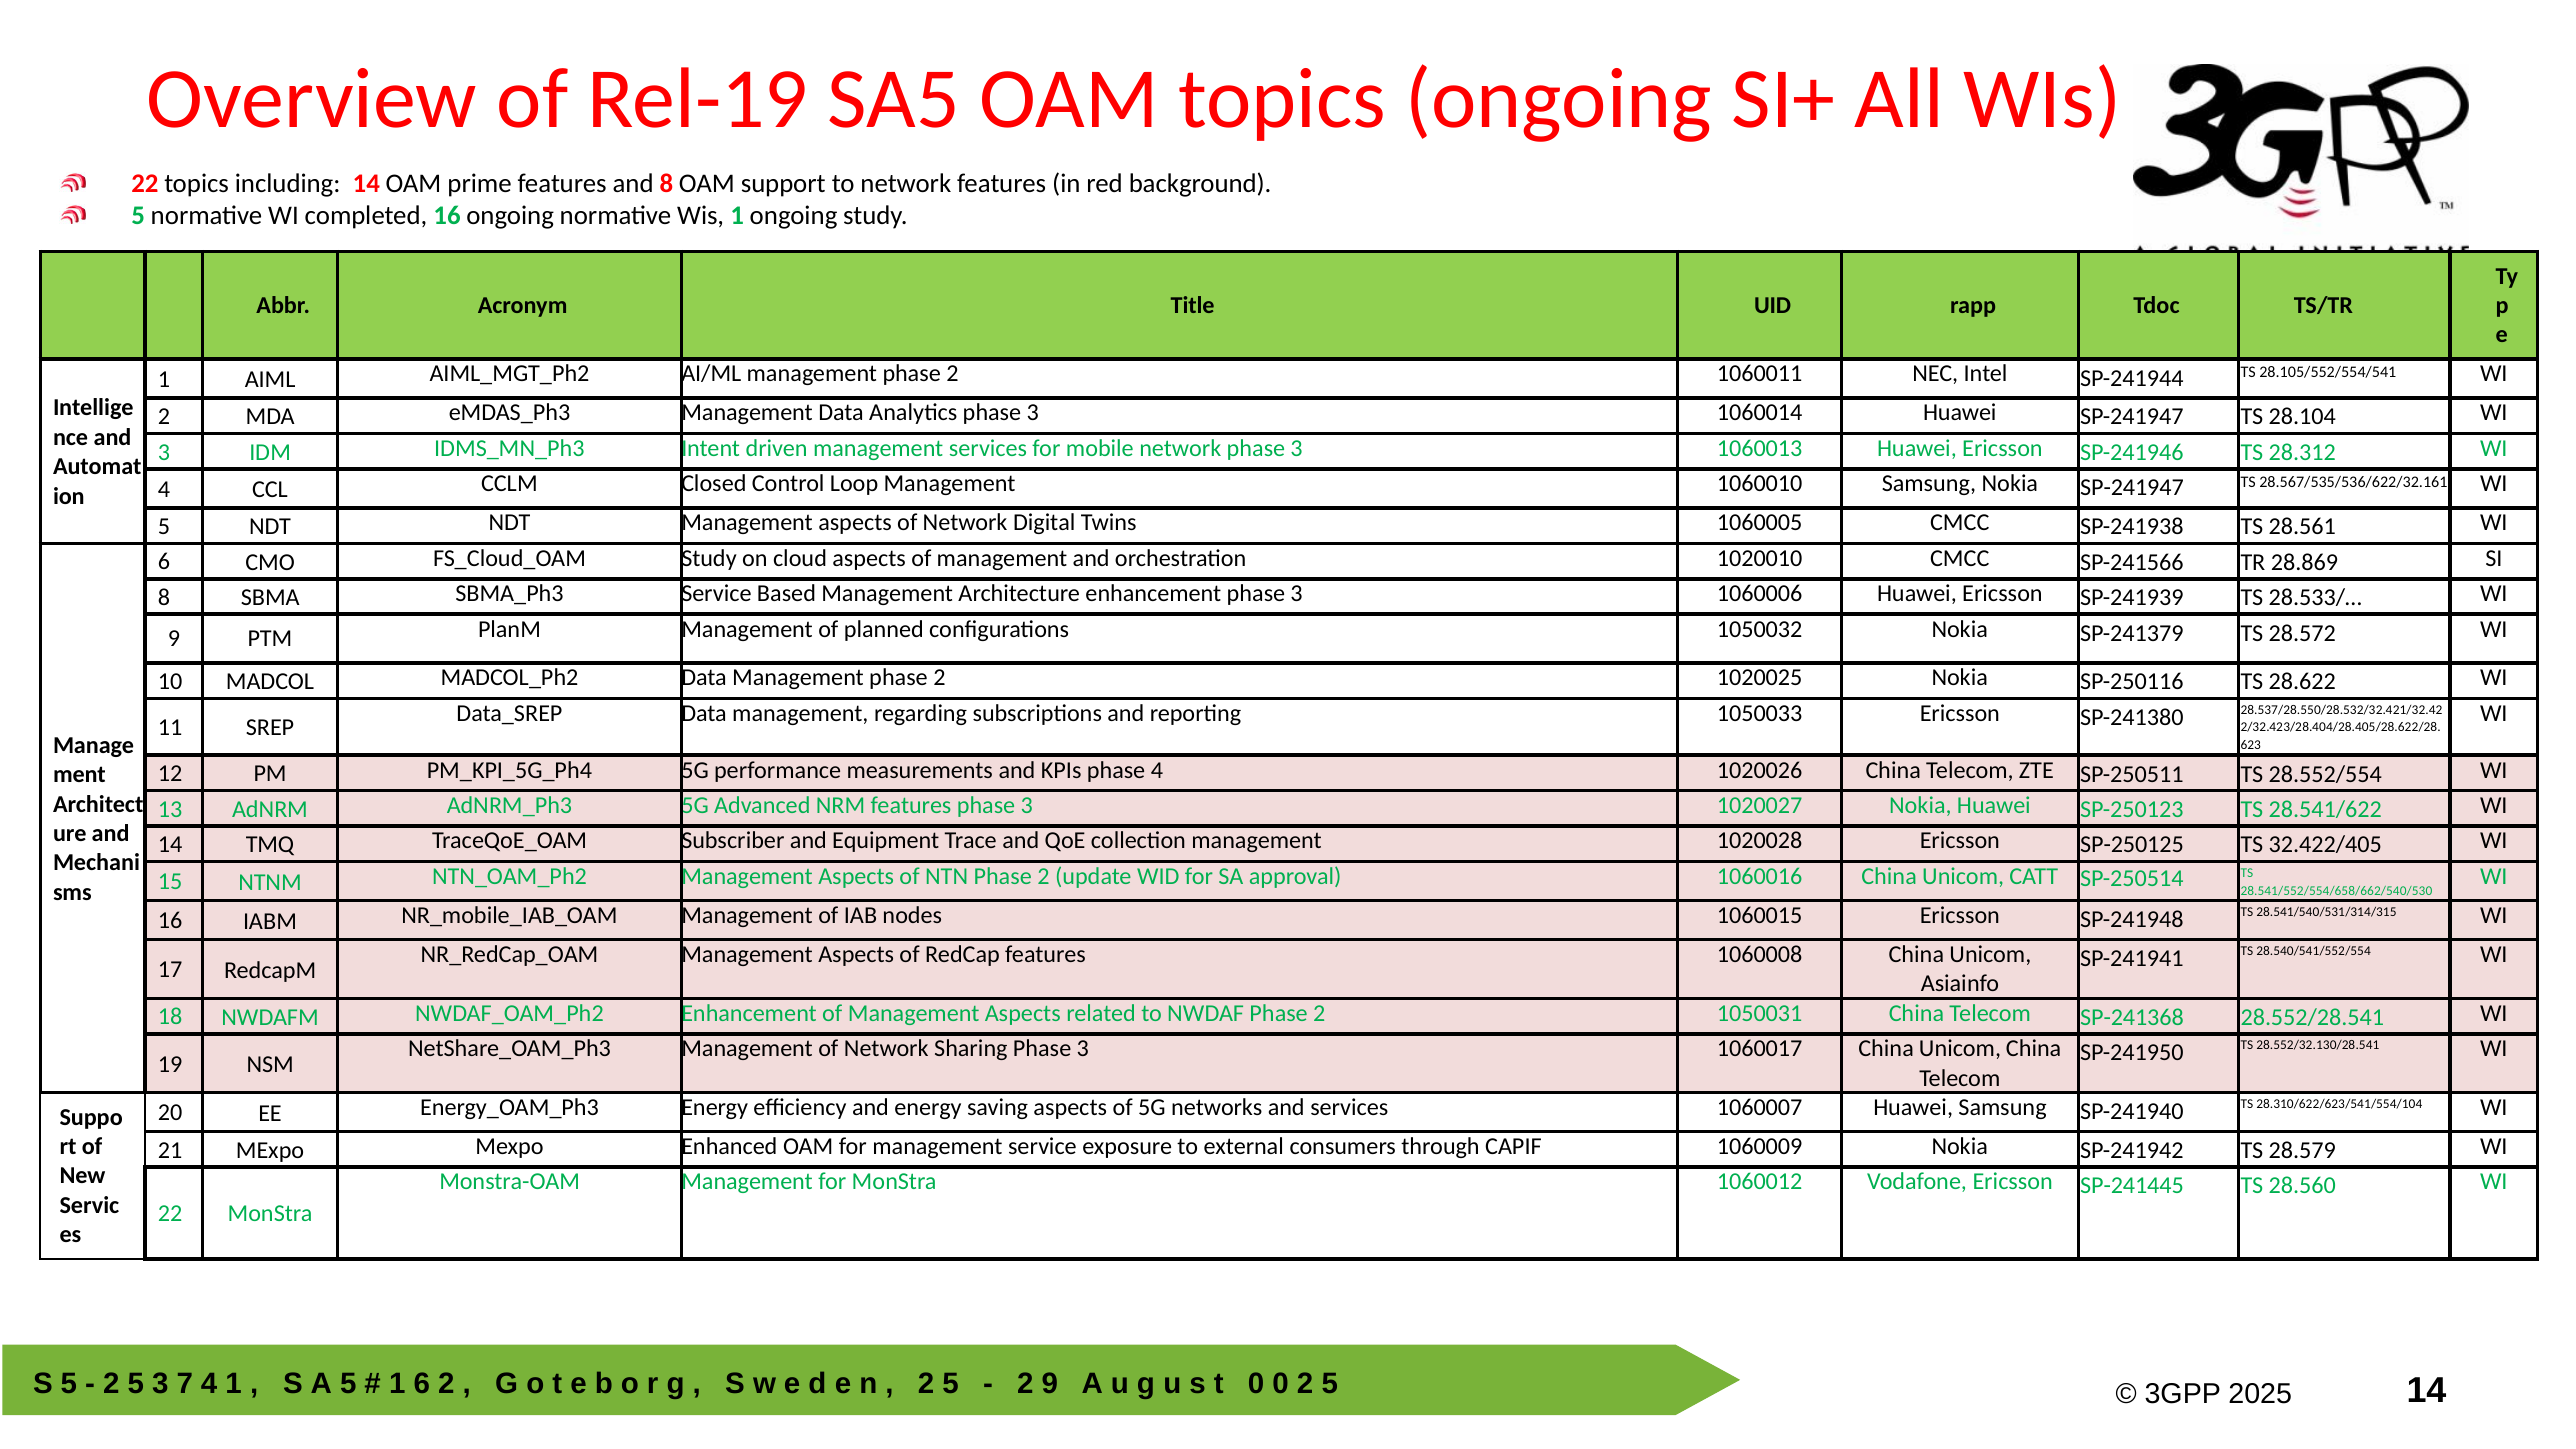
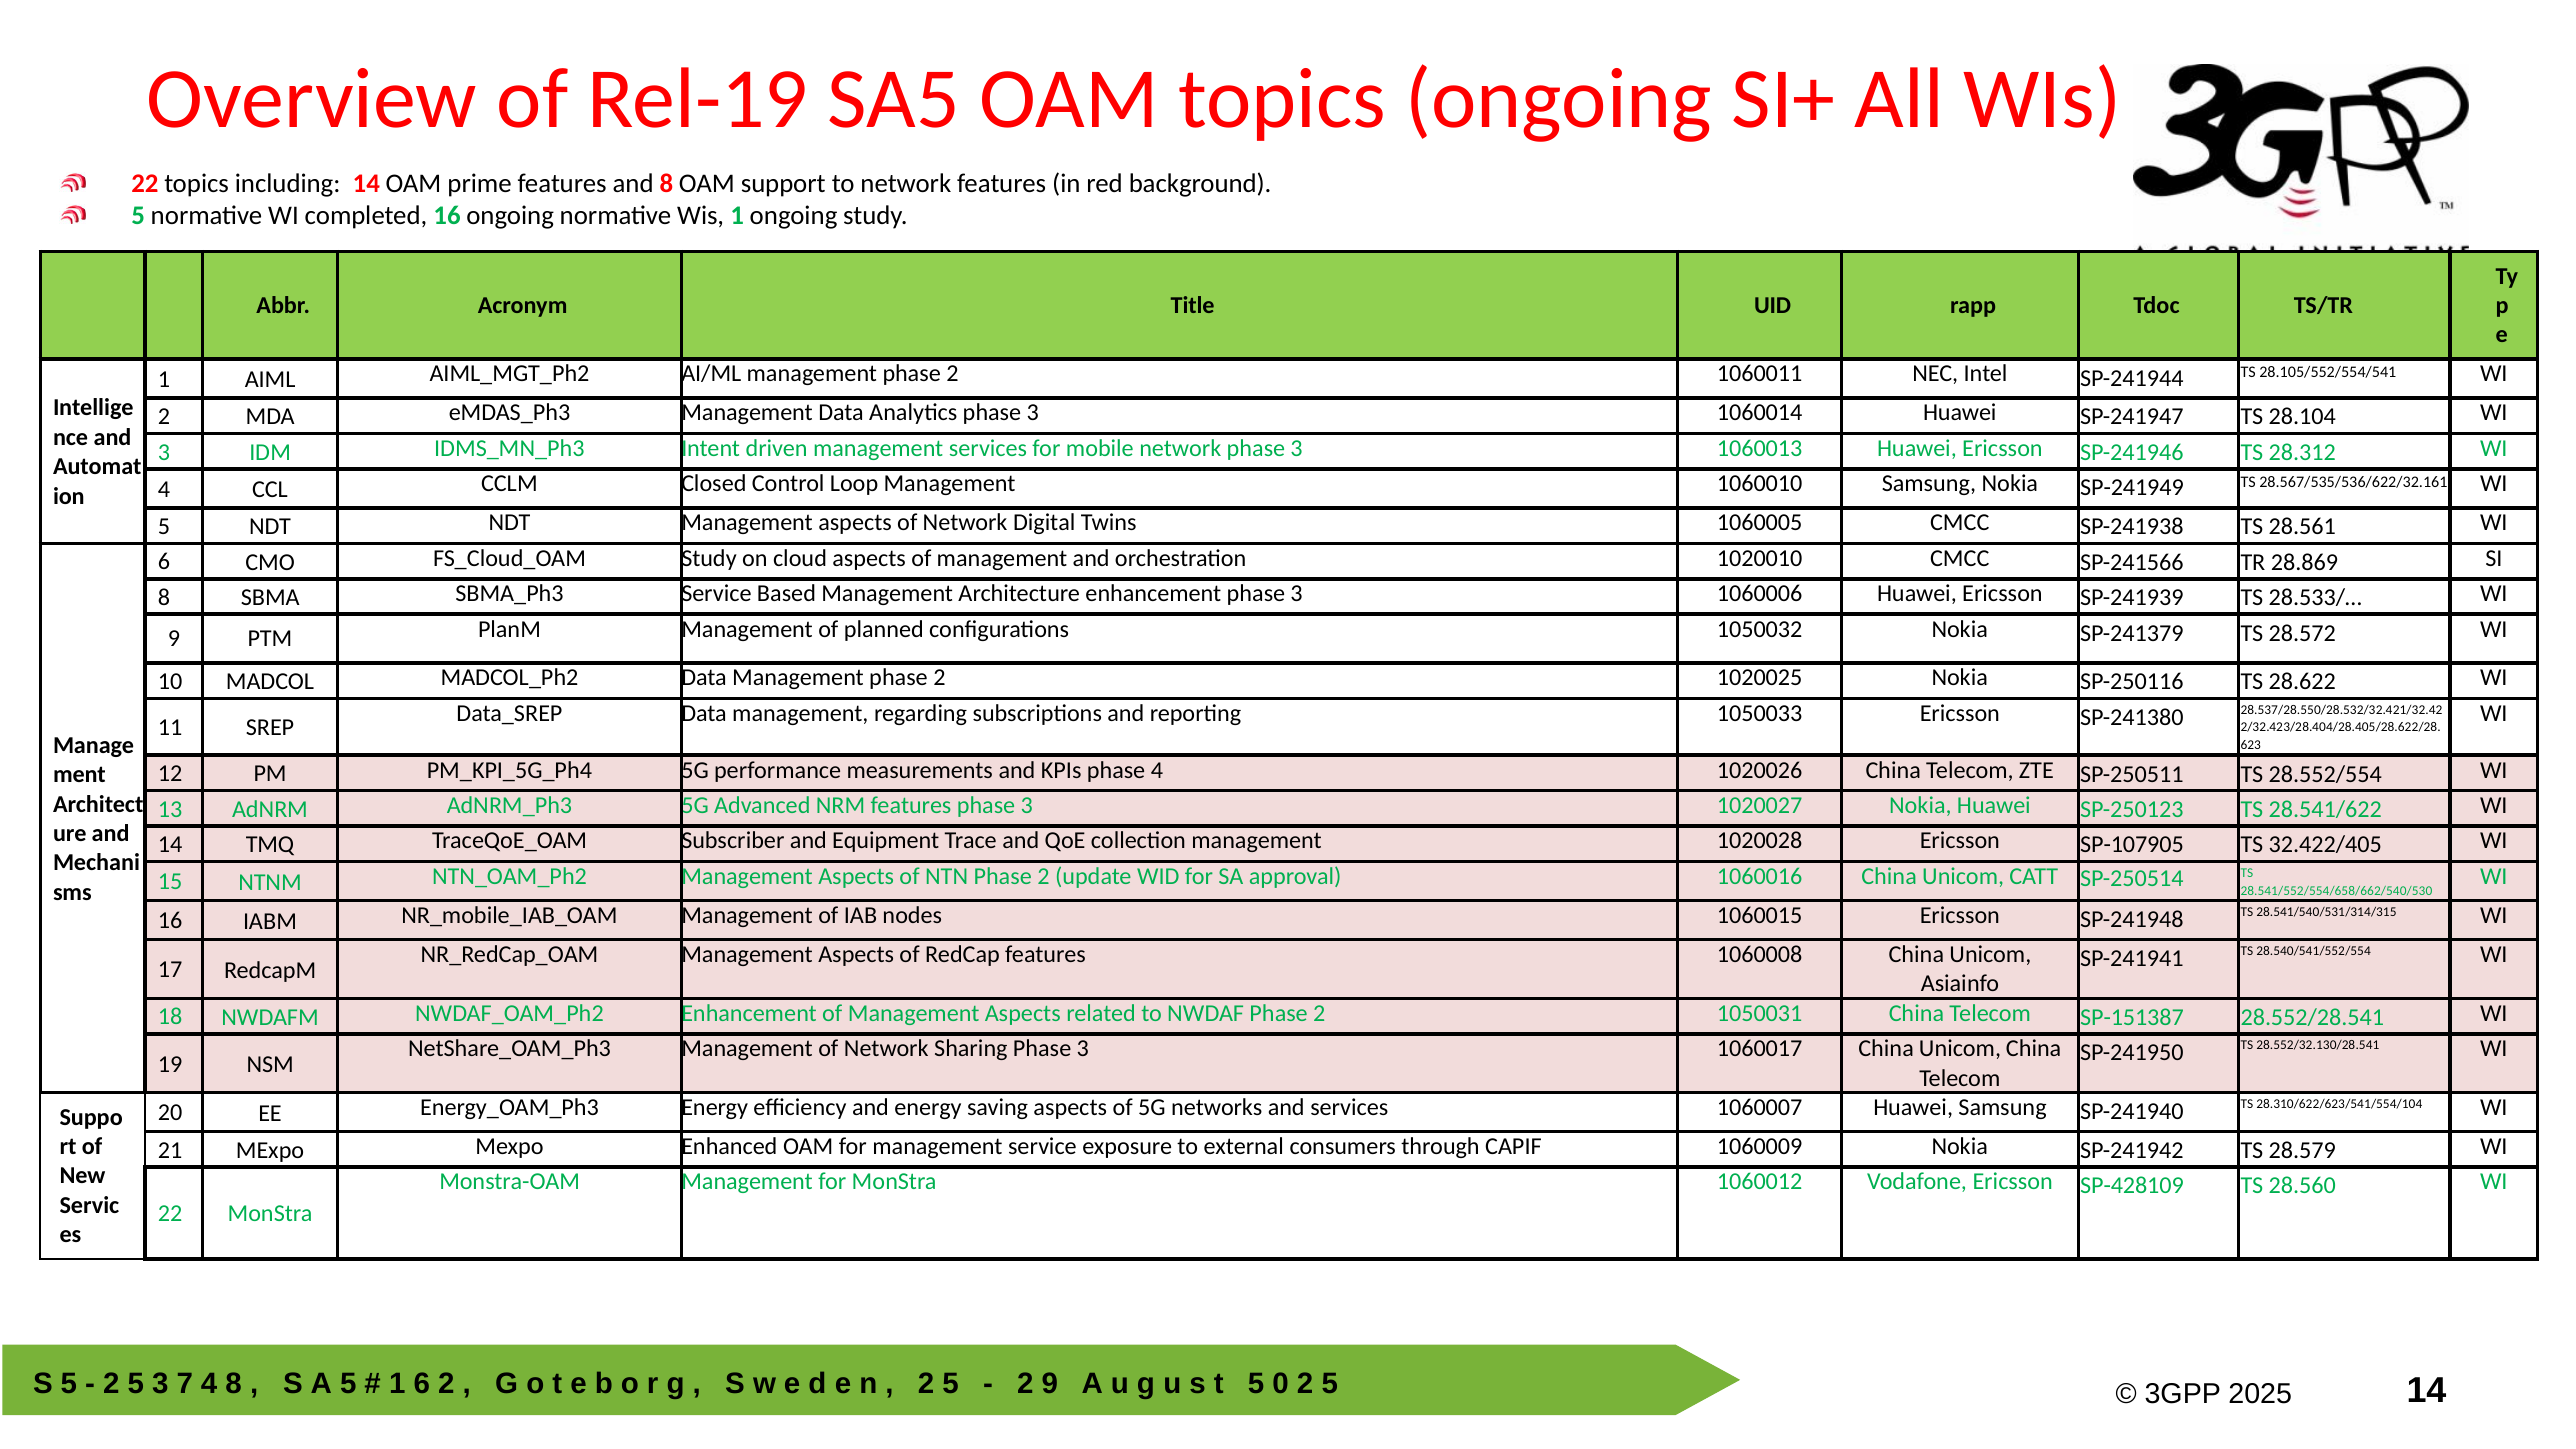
Nokia SP-241947: SP-241947 -> SP-241949
SP-250125: SP-250125 -> SP-107905
SP-241368: SP-241368 -> SP-151387
SP-241445: SP-241445 -> SP-428109
4 1: 1 -> 8
0 at (1256, 1384): 0 -> 5
